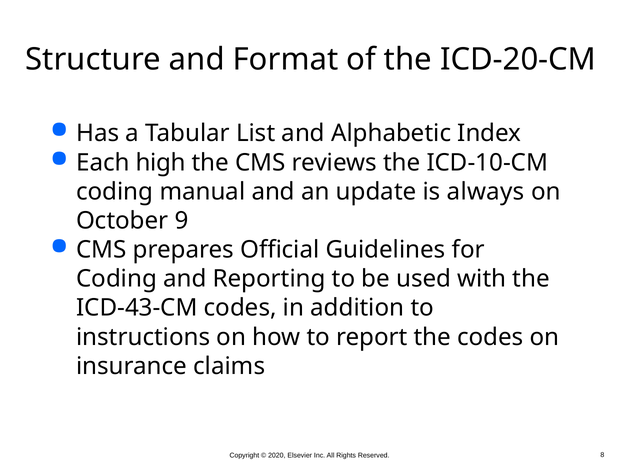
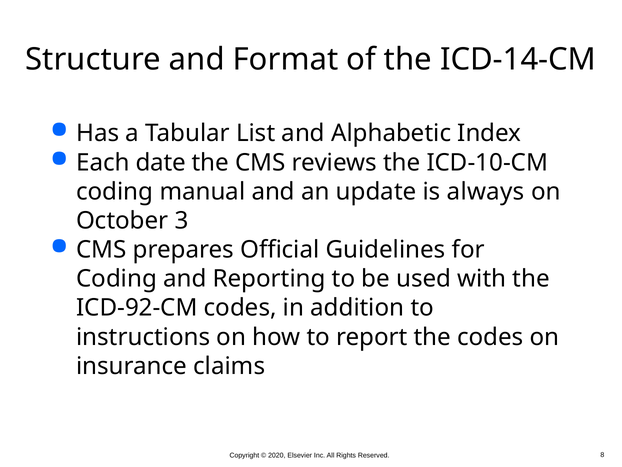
ICD-20-CM: ICD-20-CM -> ICD-14-CM
high: high -> date
9: 9 -> 3
ICD-43-CM: ICD-43-CM -> ICD-92-CM
